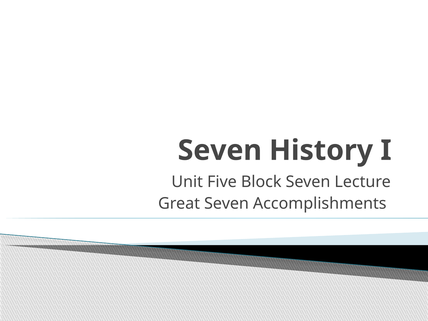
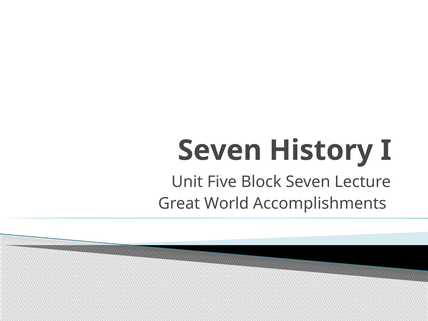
Great Seven: Seven -> World
